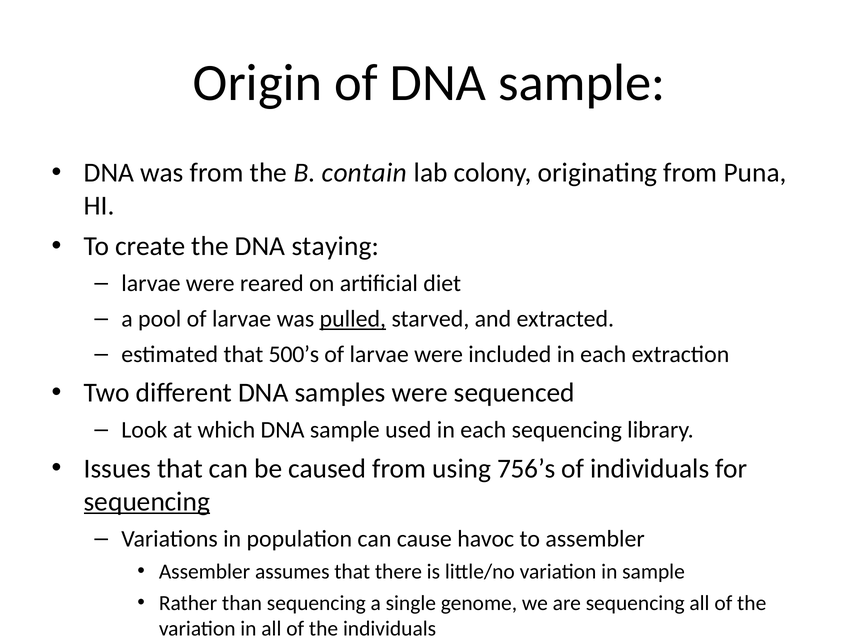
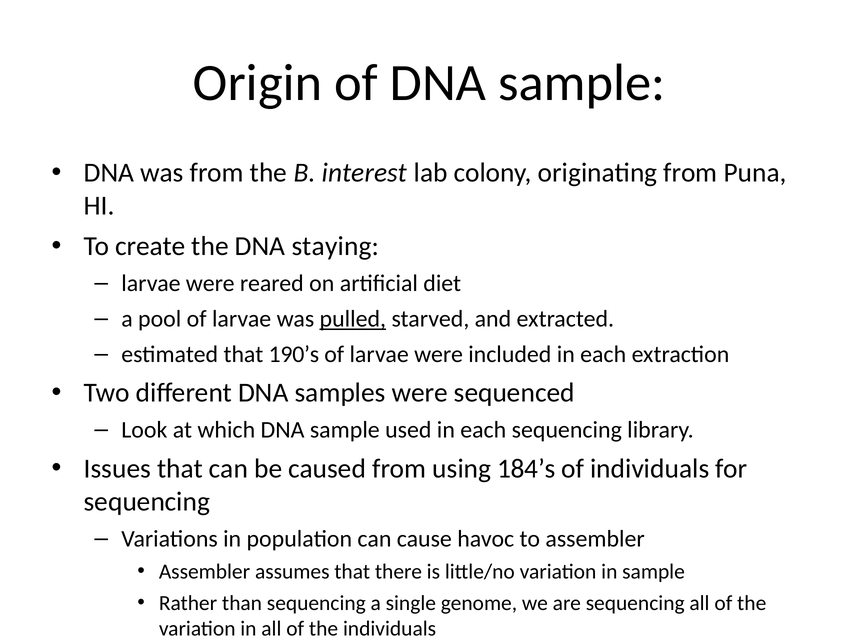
contain: contain -> interest
500’s: 500’s -> 190’s
756’s: 756’s -> 184’s
sequencing at (147, 502) underline: present -> none
